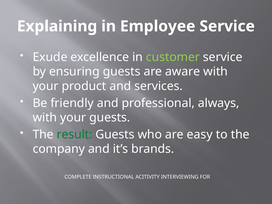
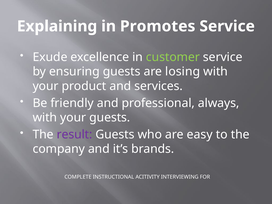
Employee: Employee -> Promotes
aware: aware -> losing
result colour: green -> purple
